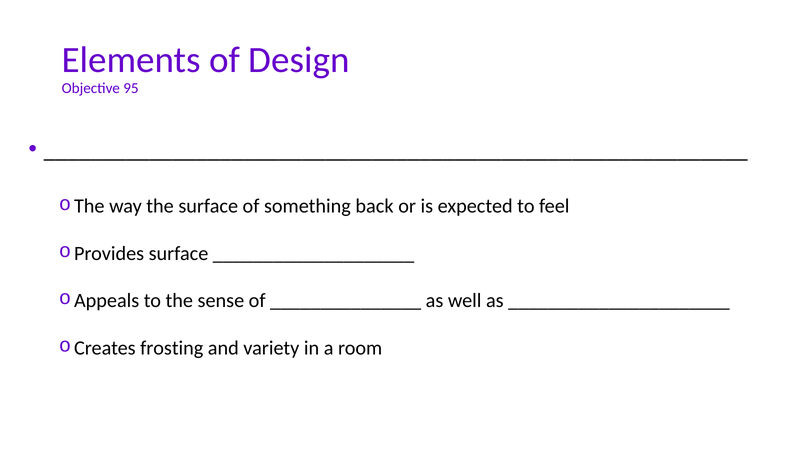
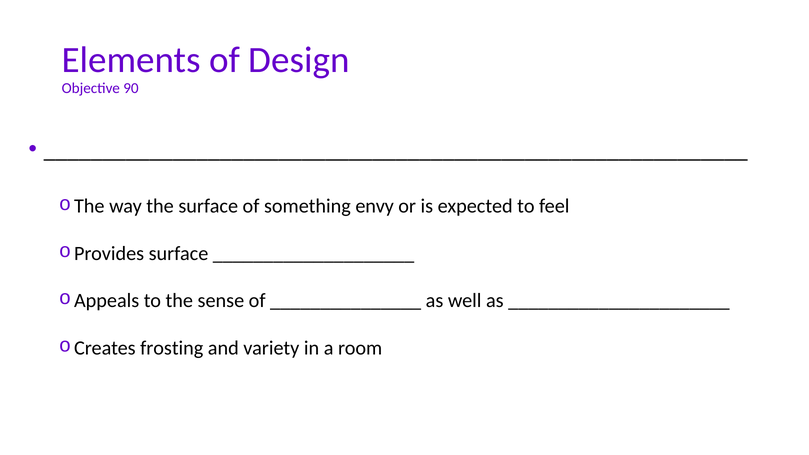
95: 95 -> 90
back: back -> envy
